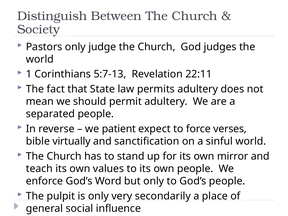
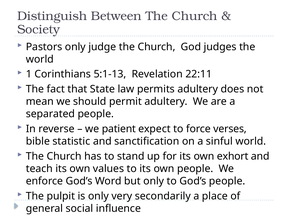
5:7-13: 5:7-13 -> 5:1-13
virtually: virtually -> statistic
mirror: mirror -> exhort
